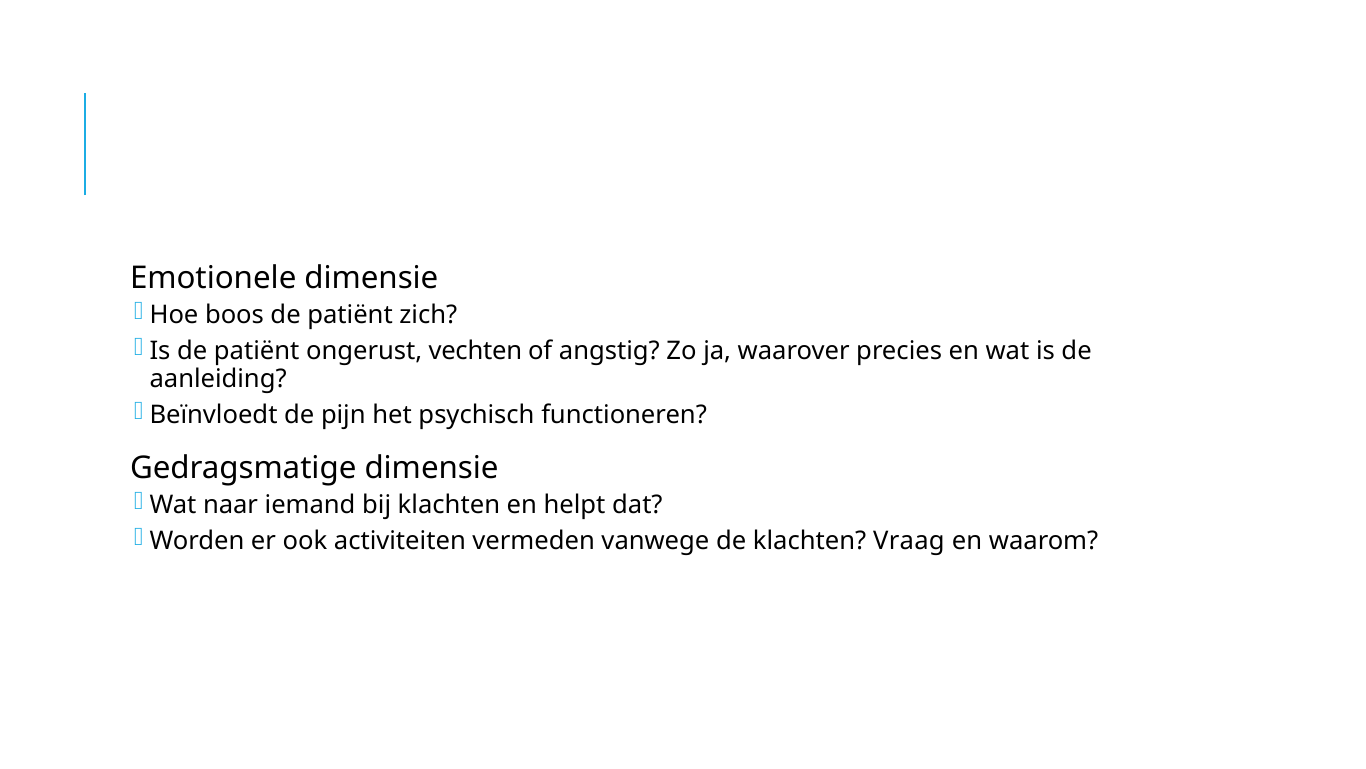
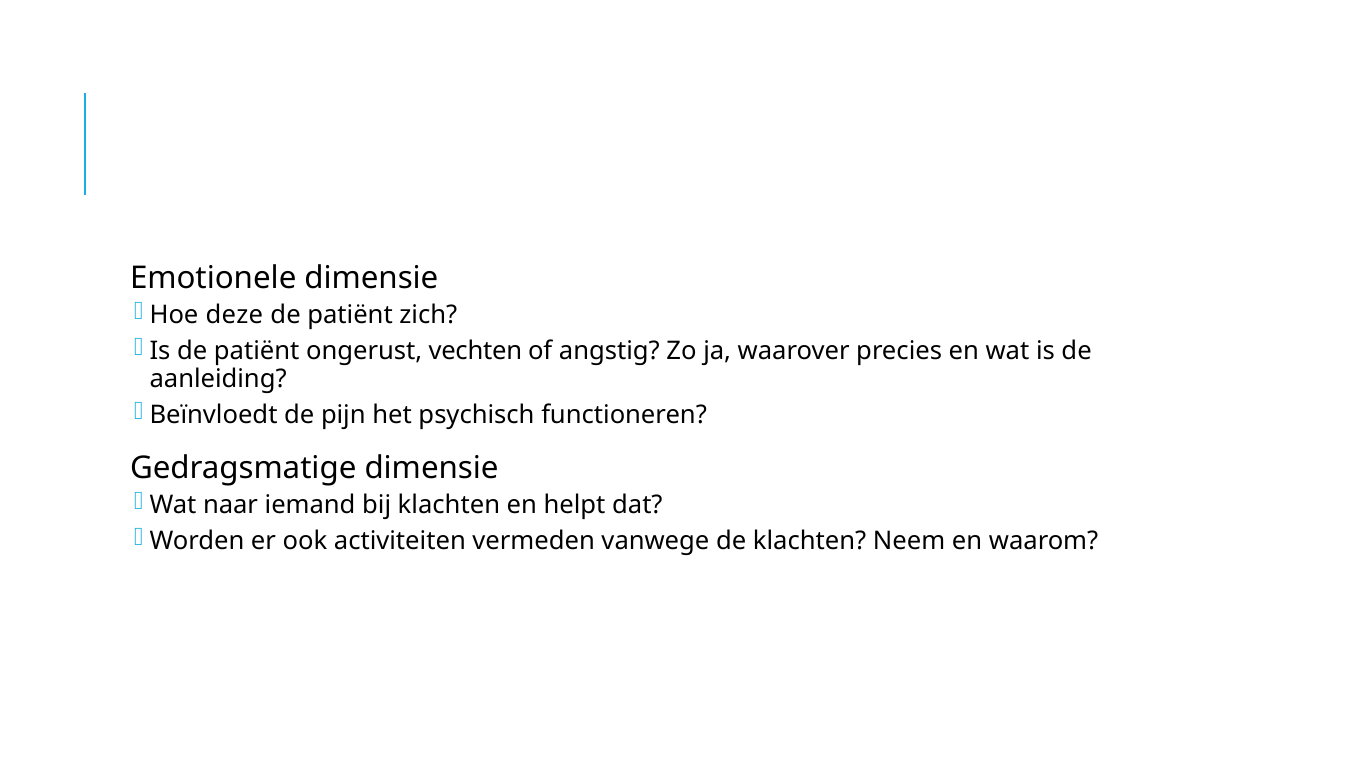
boos: boos -> deze
Vraag: Vraag -> Neem
